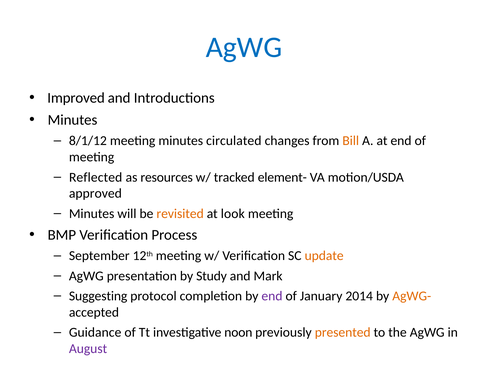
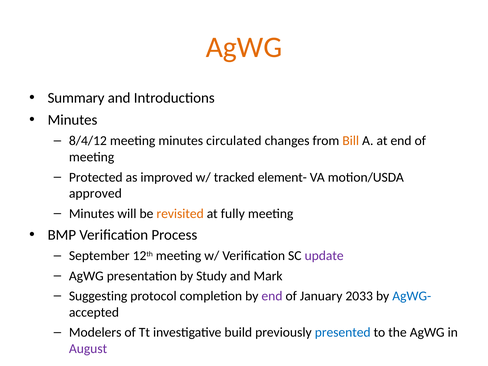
AgWG at (244, 47) colour: blue -> orange
Improved: Improved -> Summary
8/1/12: 8/1/12 -> 8/4/12
Reflected: Reflected -> Protected
resources: resources -> improved
look: look -> fully
update colour: orange -> purple
2014: 2014 -> 2033
AgWG- colour: orange -> blue
Guidance: Guidance -> Modelers
noon: noon -> build
presented colour: orange -> blue
